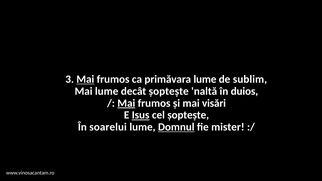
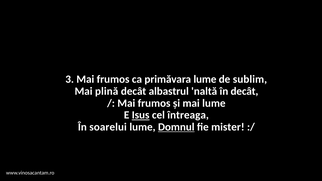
Mai at (85, 79) underline: present -> none
Mai lume: lume -> plină
decât șoptește: șoptește -> albastrul
în duios: duios -> decât
Mai at (126, 103) underline: present -> none
mai visări: visări -> lume
cel șoptește: șoptește -> întreaga
